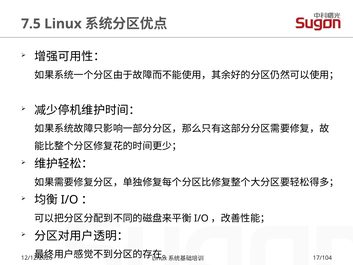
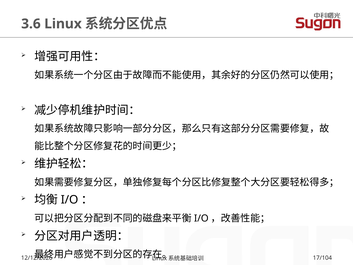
7.5: 7.5 -> 3.6
